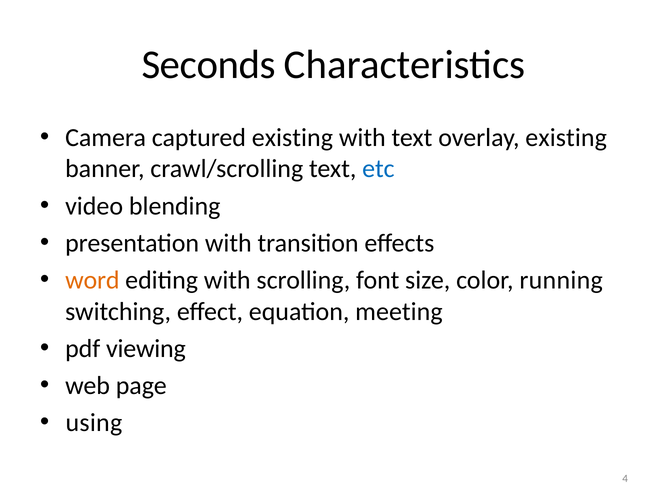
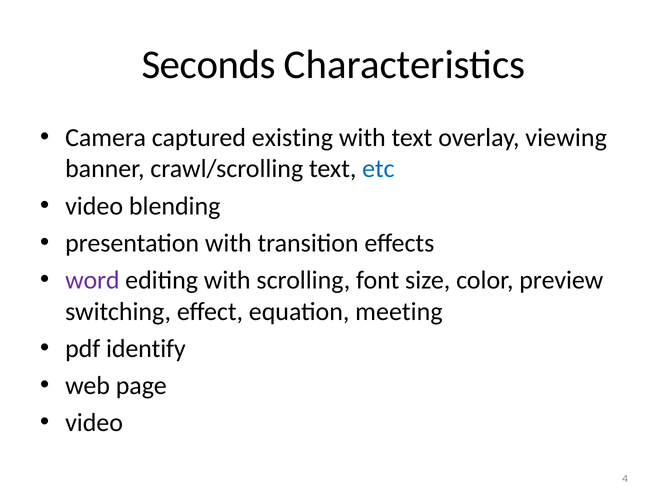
overlay existing: existing -> viewing
word colour: orange -> purple
running: running -> preview
viewing: viewing -> identify
using at (94, 423): using -> video
